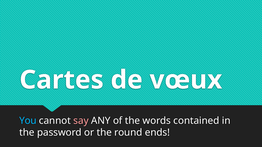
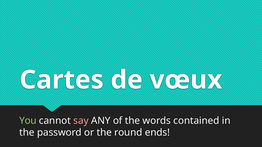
You colour: light blue -> light green
